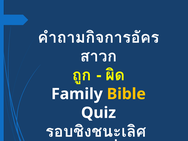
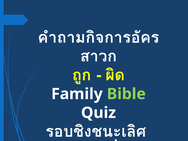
Bible colour: yellow -> light green
